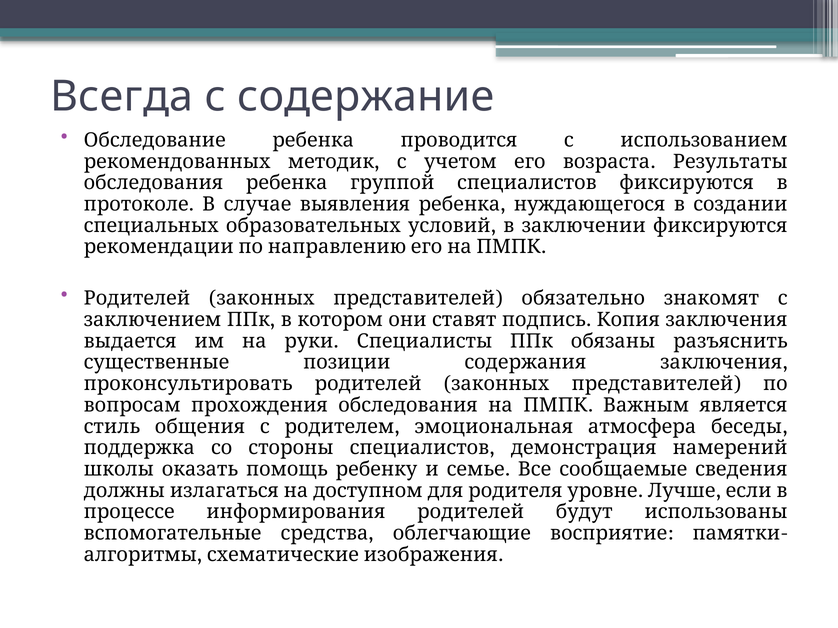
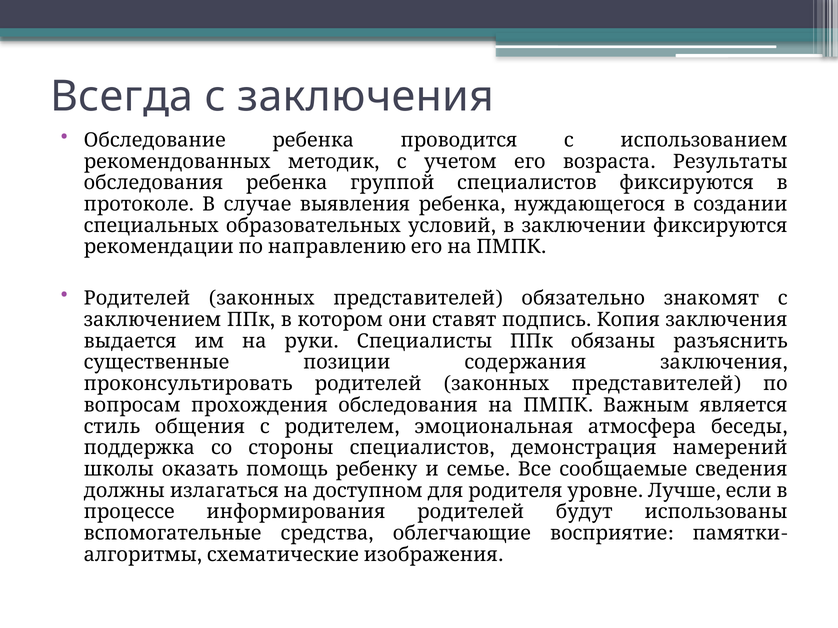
с содержание: содержание -> заключения
